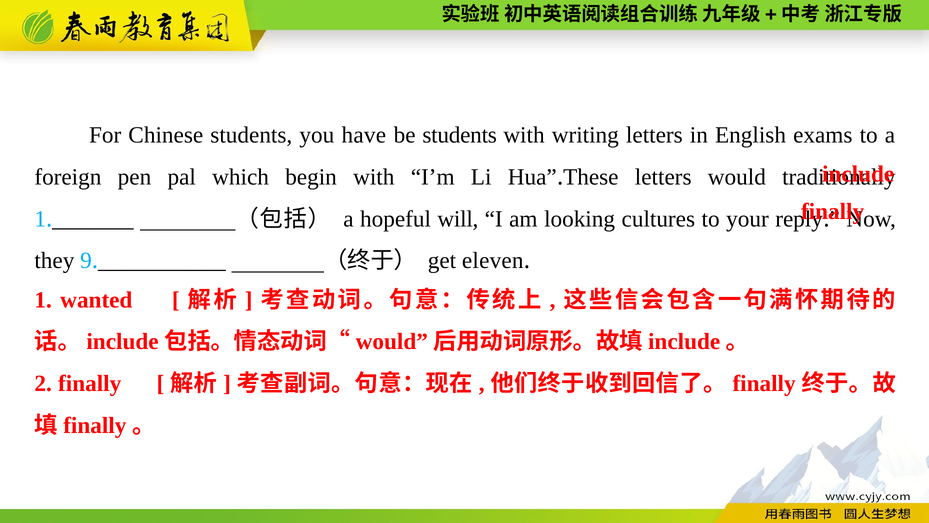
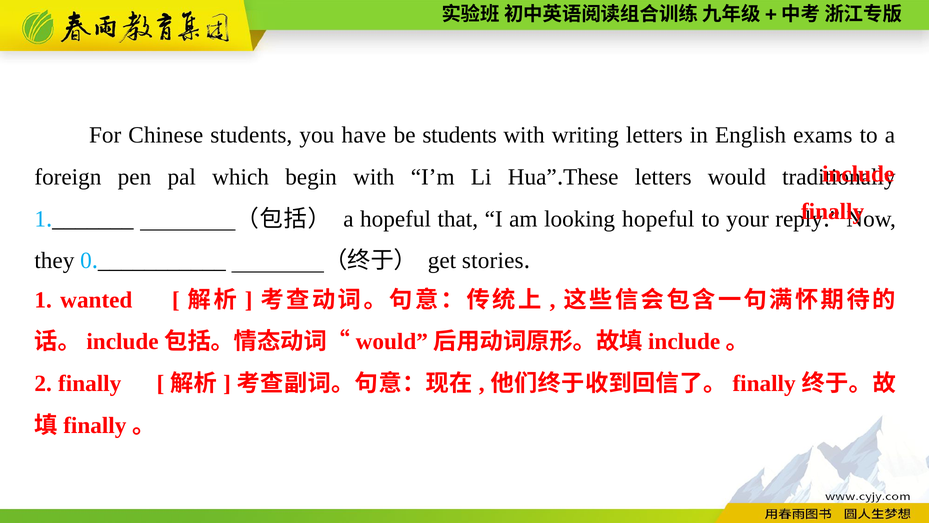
will: will -> that
looking cultures: cultures -> hopeful
9: 9 -> 0
eleven: eleven -> stories
